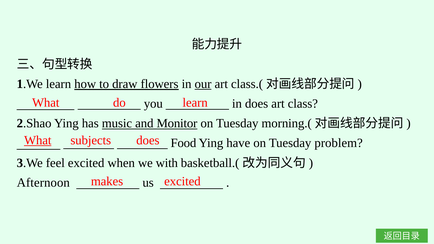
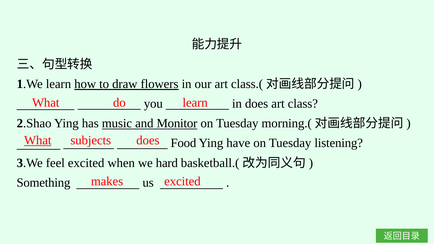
our underline: present -> none
problem: problem -> listening
with: with -> hard
Afternoon: Afternoon -> Something
